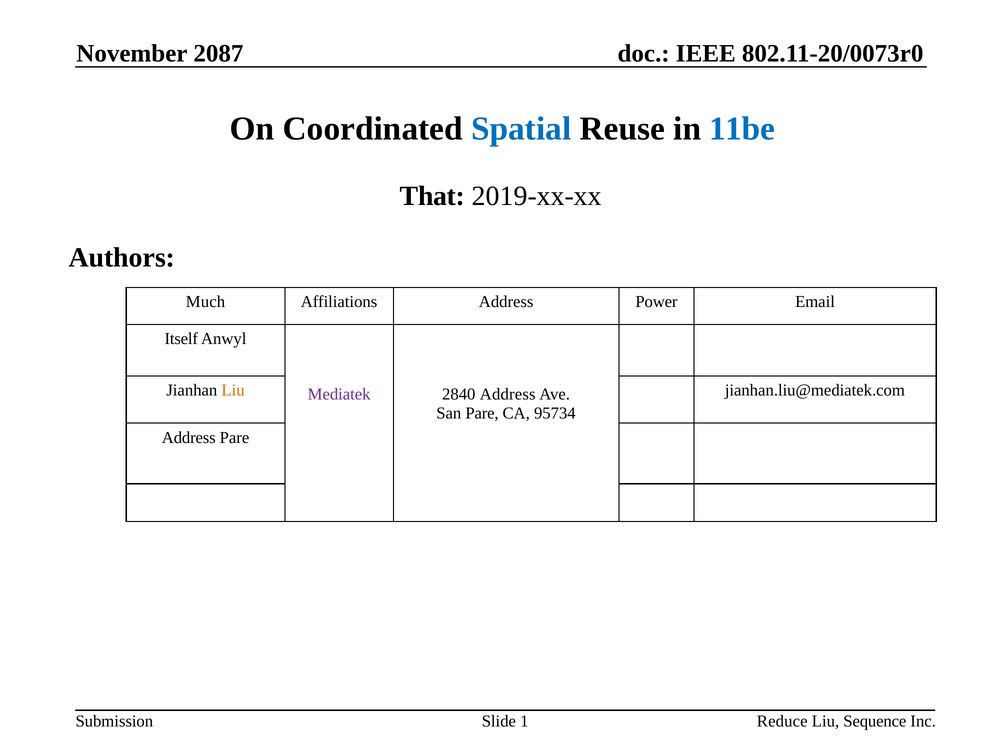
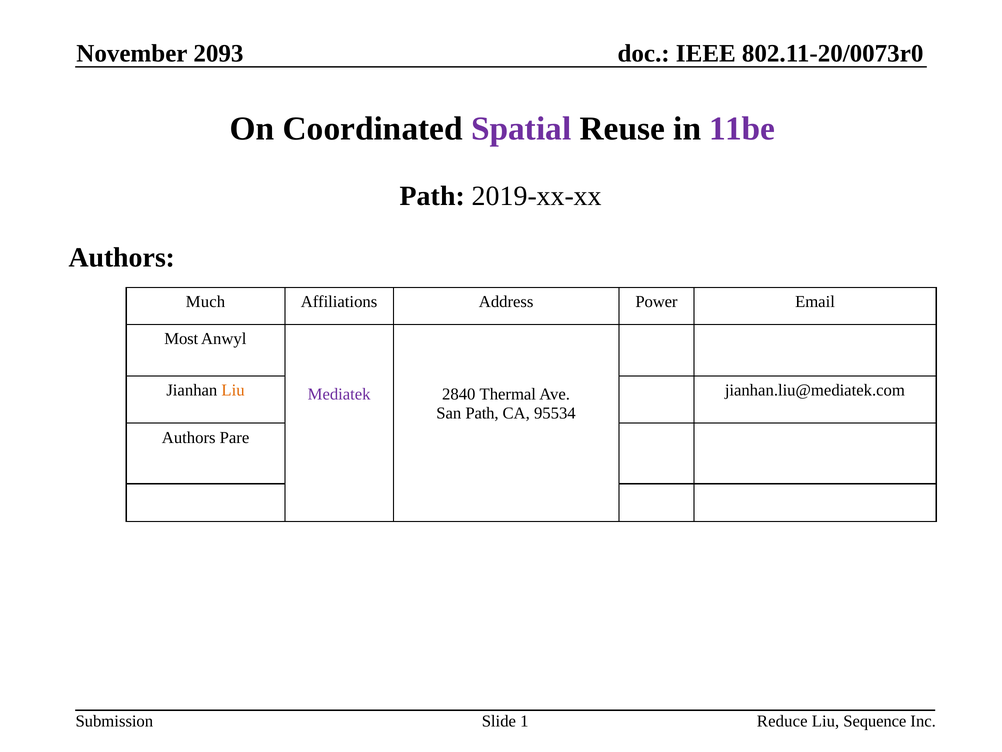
2087: 2087 -> 2093
Spatial colour: blue -> purple
11be colour: blue -> purple
That at (433, 196): That -> Path
Itself: Itself -> Most
2840 Address: Address -> Thermal
San Pare: Pare -> Path
95734: 95734 -> 95534
Address at (189, 437): Address -> Authors
